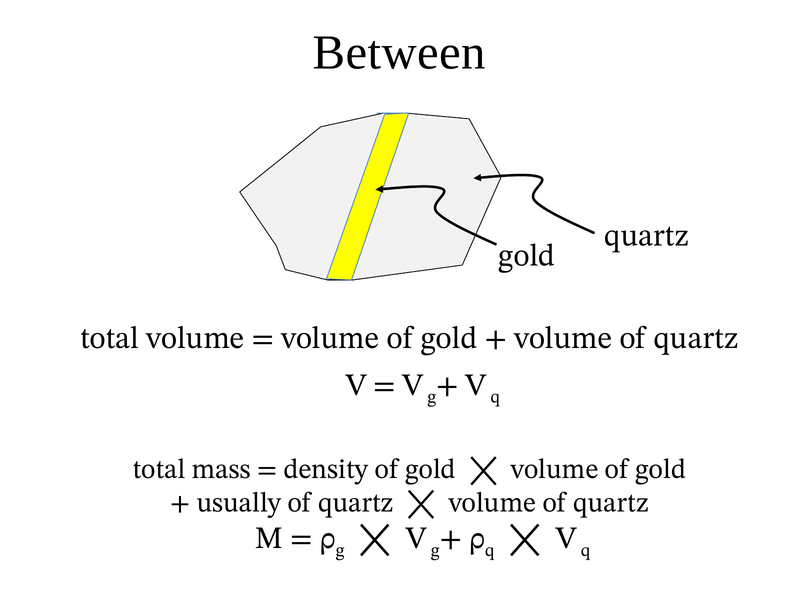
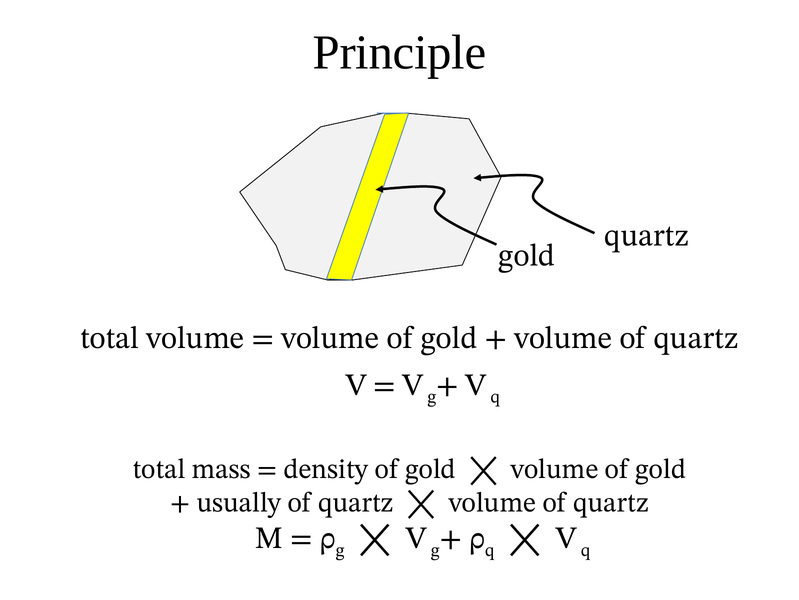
Between: Between -> Principle
